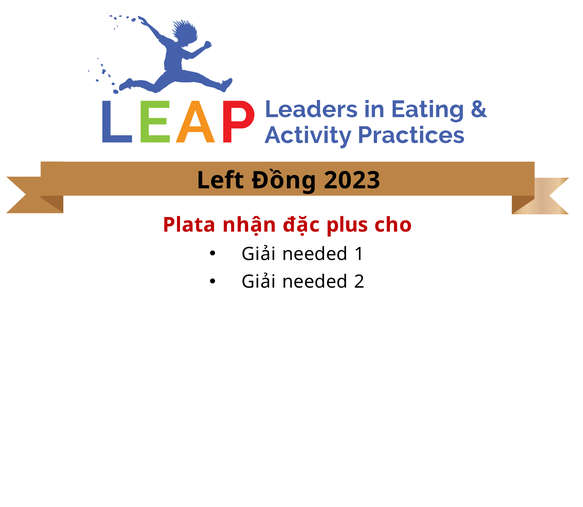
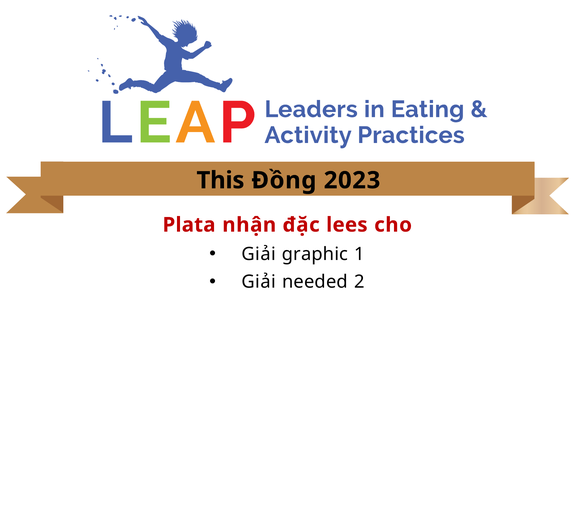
Left: Left -> This
plus: plus -> lees
needed at (315, 254): needed -> graphic
